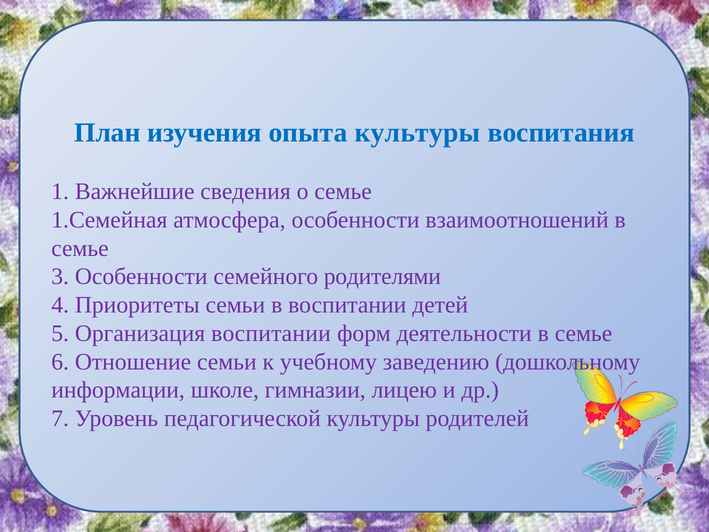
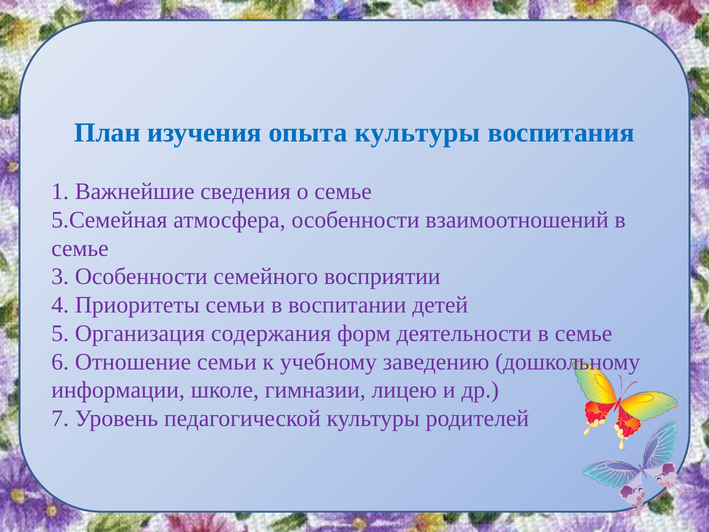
1.Семейная: 1.Семейная -> 5.Семейная
родителями: родителями -> восприятии
Организация воспитании: воспитании -> содержания
